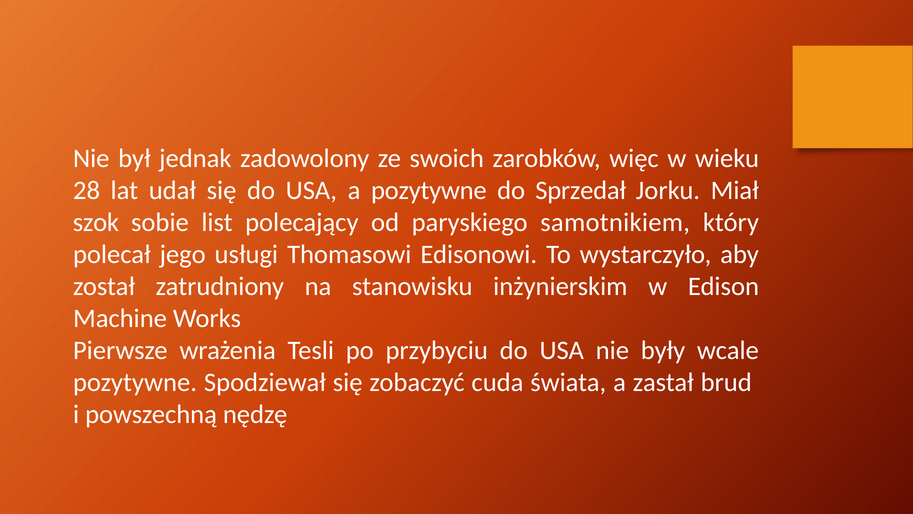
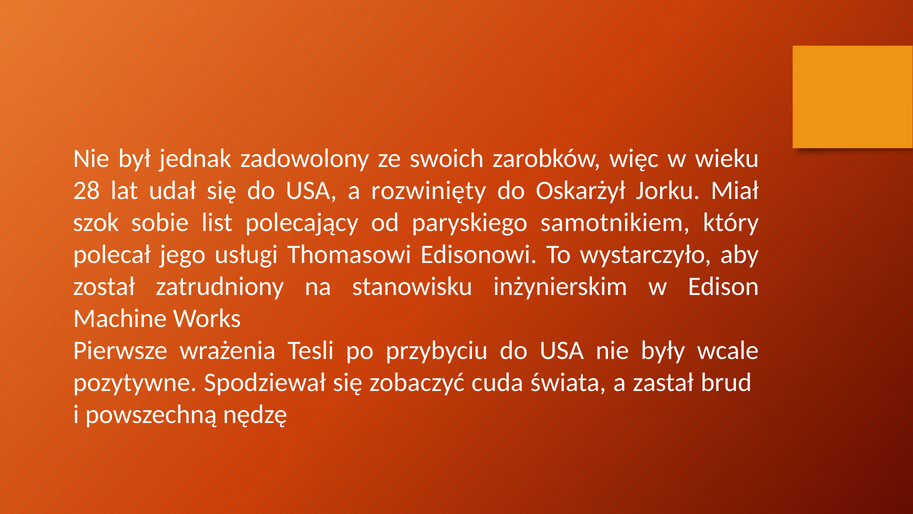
a pozytywne: pozytywne -> rozwinięty
Sprzedał: Sprzedał -> Oskarżył
